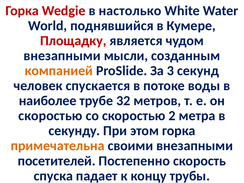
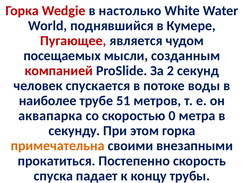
Площадку: Площадку -> Пугающее
внезапными at (62, 56): внезапными -> посещаемых
компанией colour: orange -> red
3: 3 -> 2
32: 32 -> 51
скоростью at (50, 116): скоростью -> аквапарка
2: 2 -> 0
посетителей: посетителей -> прокатиться
